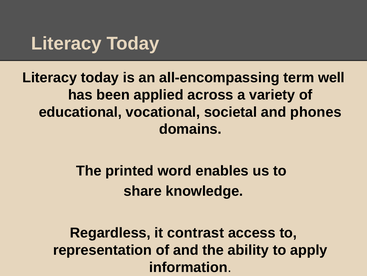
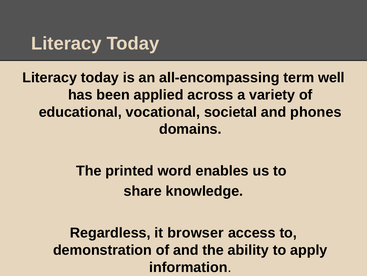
contrast: contrast -> browser
representation: representation -> demonstration
